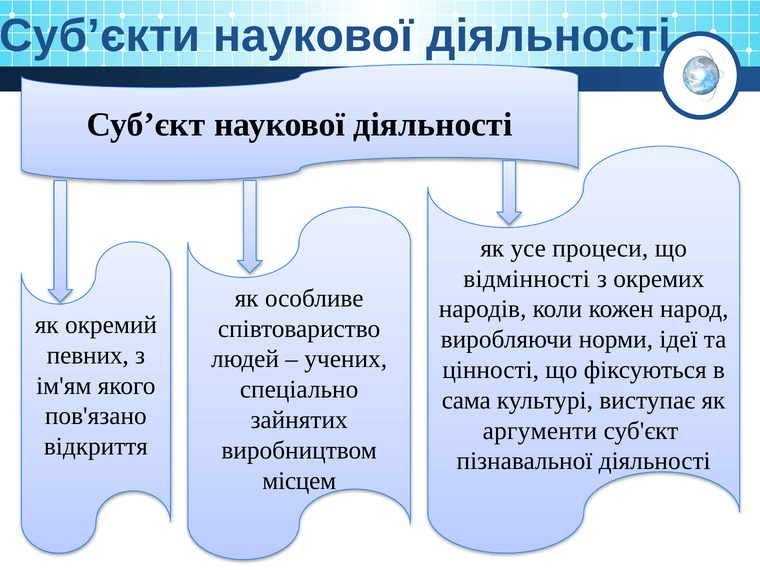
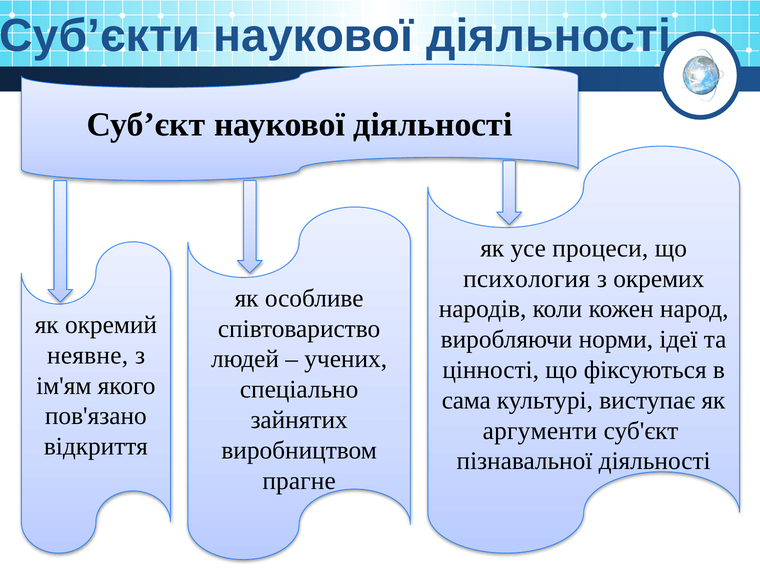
відмінності: відмінності -> психология
певних: певних -> неявне
місцем: місцем -> прагне
